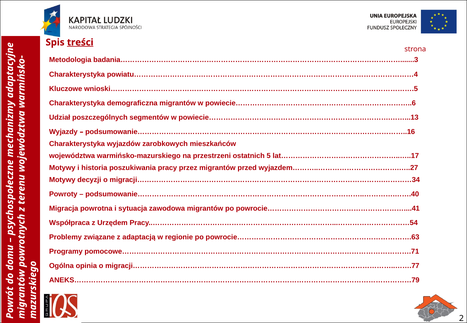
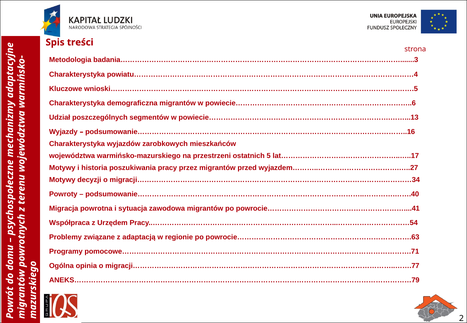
treści underline: present -> none
